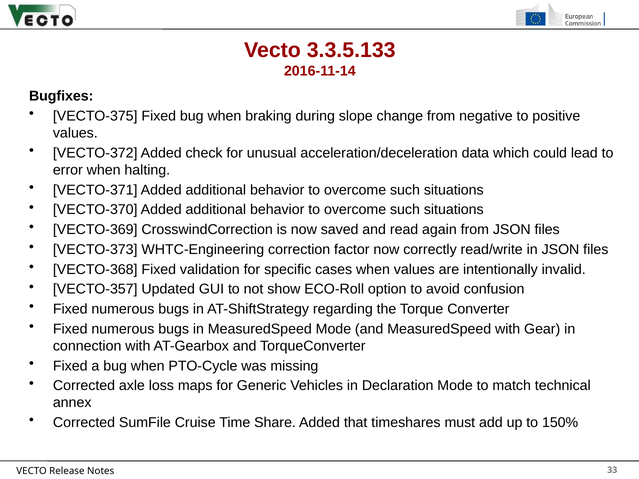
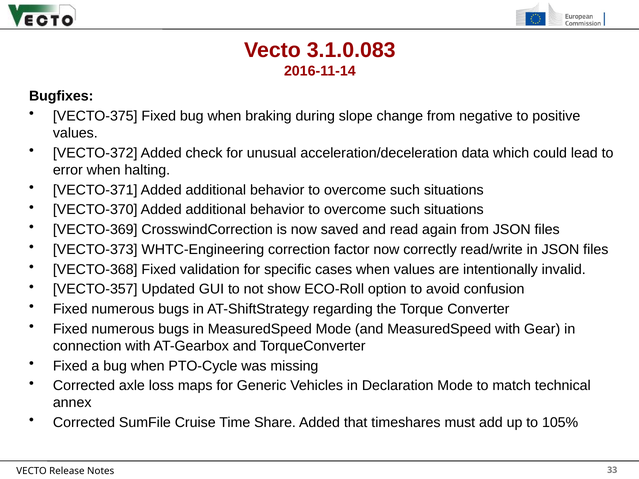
3.3.5.133: 3.3.5.133 -> 3.1.0.083
150%: 150% -> 105%
